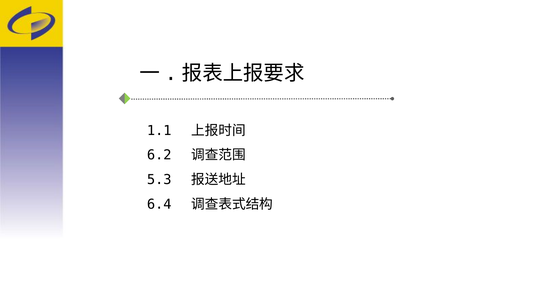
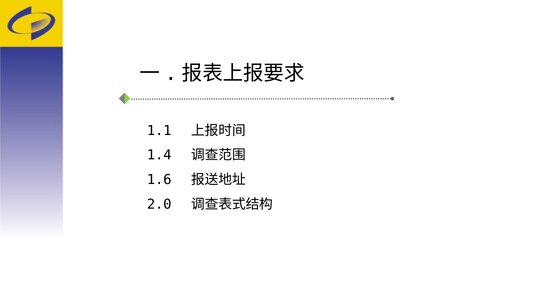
6.2: 6.2 -> 1.4
5.3: 5.3 -> 1.6
6.4: 6.4 -> 2.0
